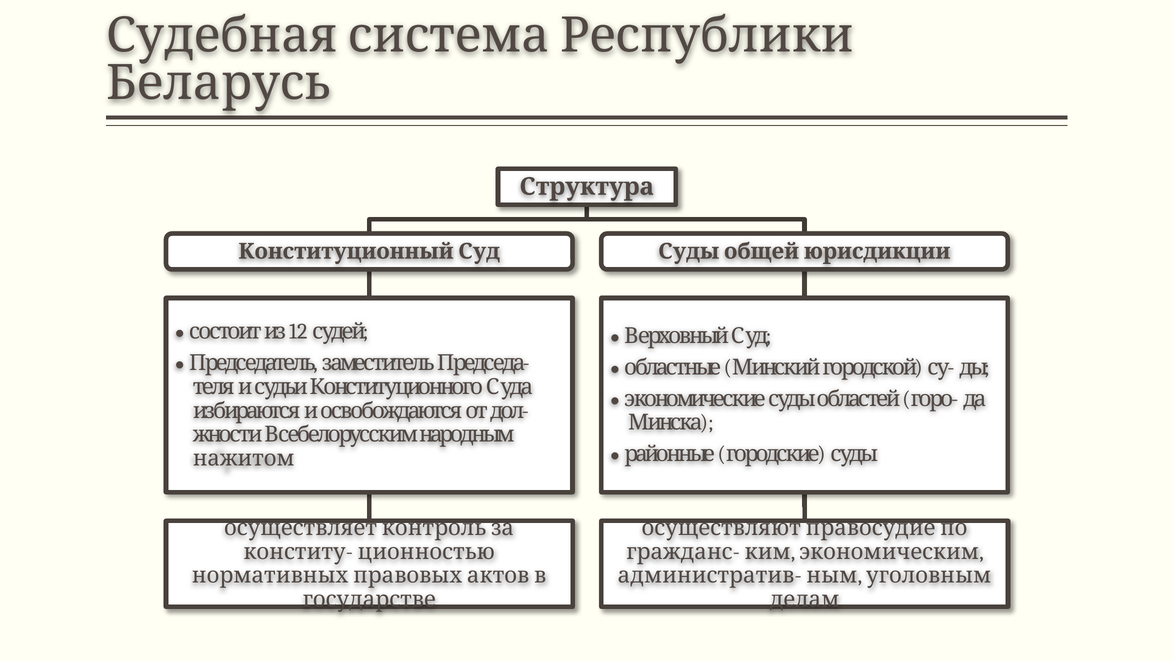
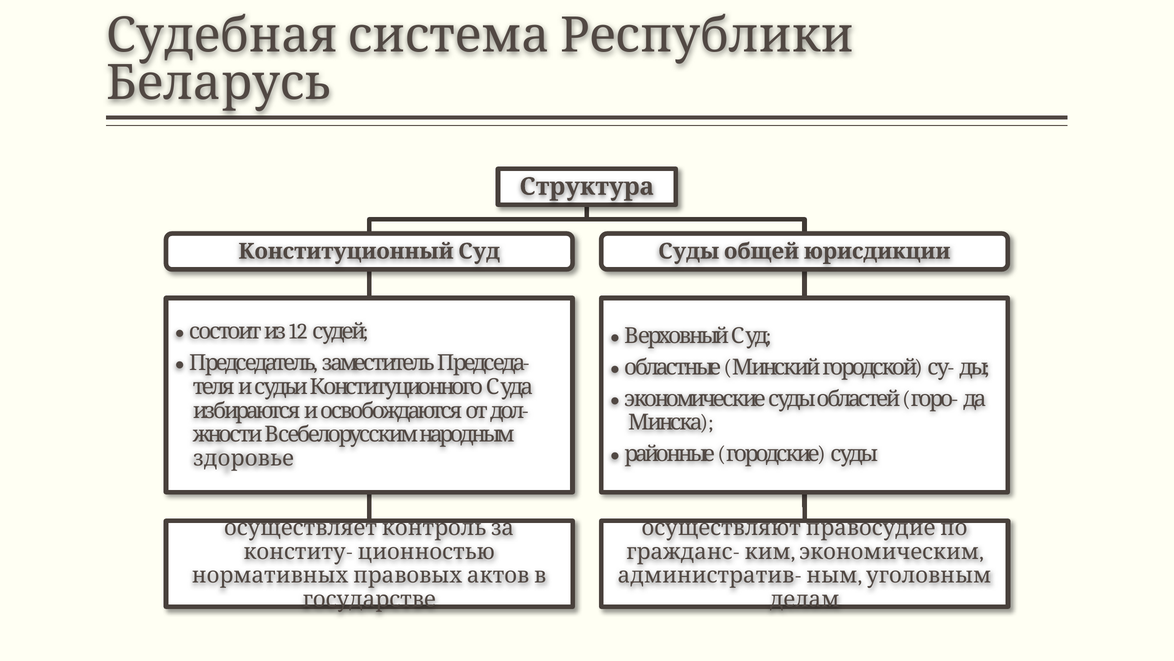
нажитом: нажитом -> здоровье
